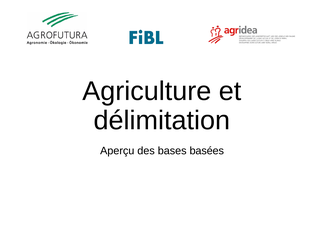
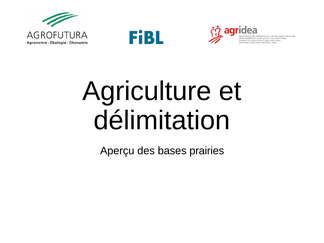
basées: basées -> prairies
